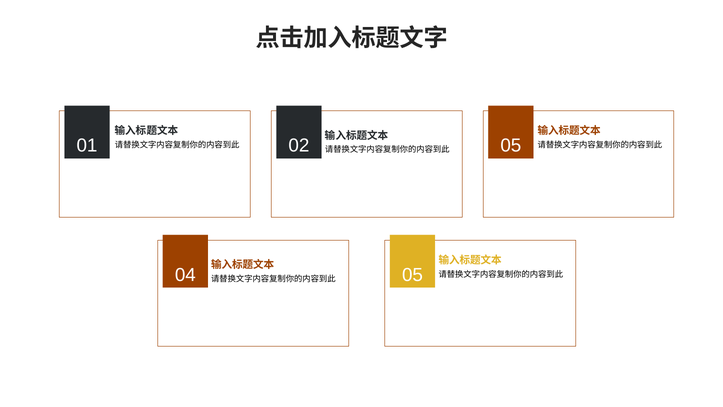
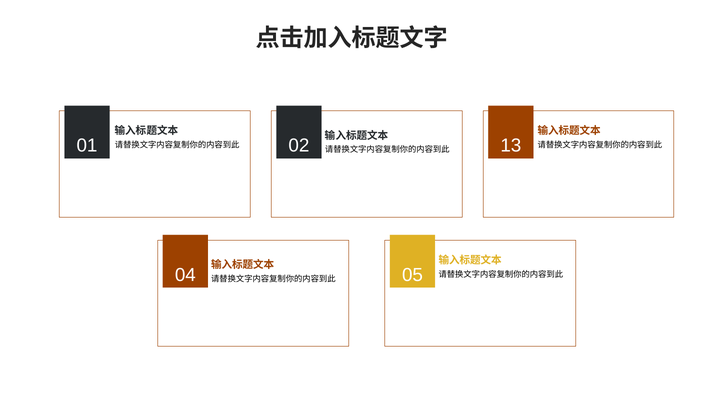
05 at (511, 146): 05 -> 13
